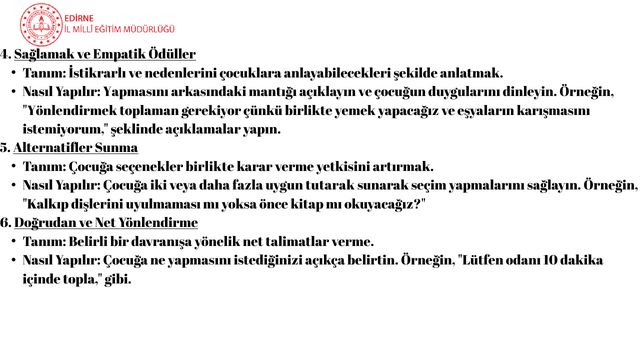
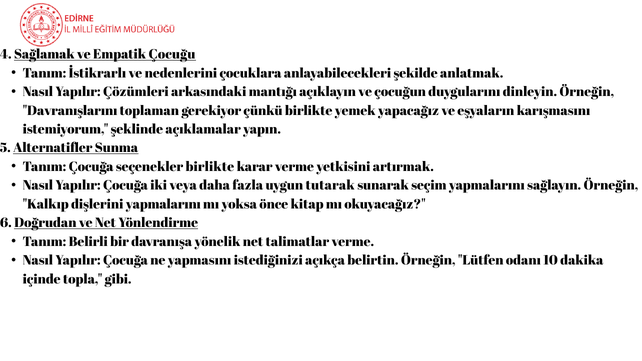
Ödüller: Ödüller -> Çocuğu
Yapılır Yapmasını: Yapmasını -> Çözümleri
Yönlendirmek: Yönlendirmek -> Davranışlarını
dişlerini uyulmaması: uyulmaması -> yapmalarını
